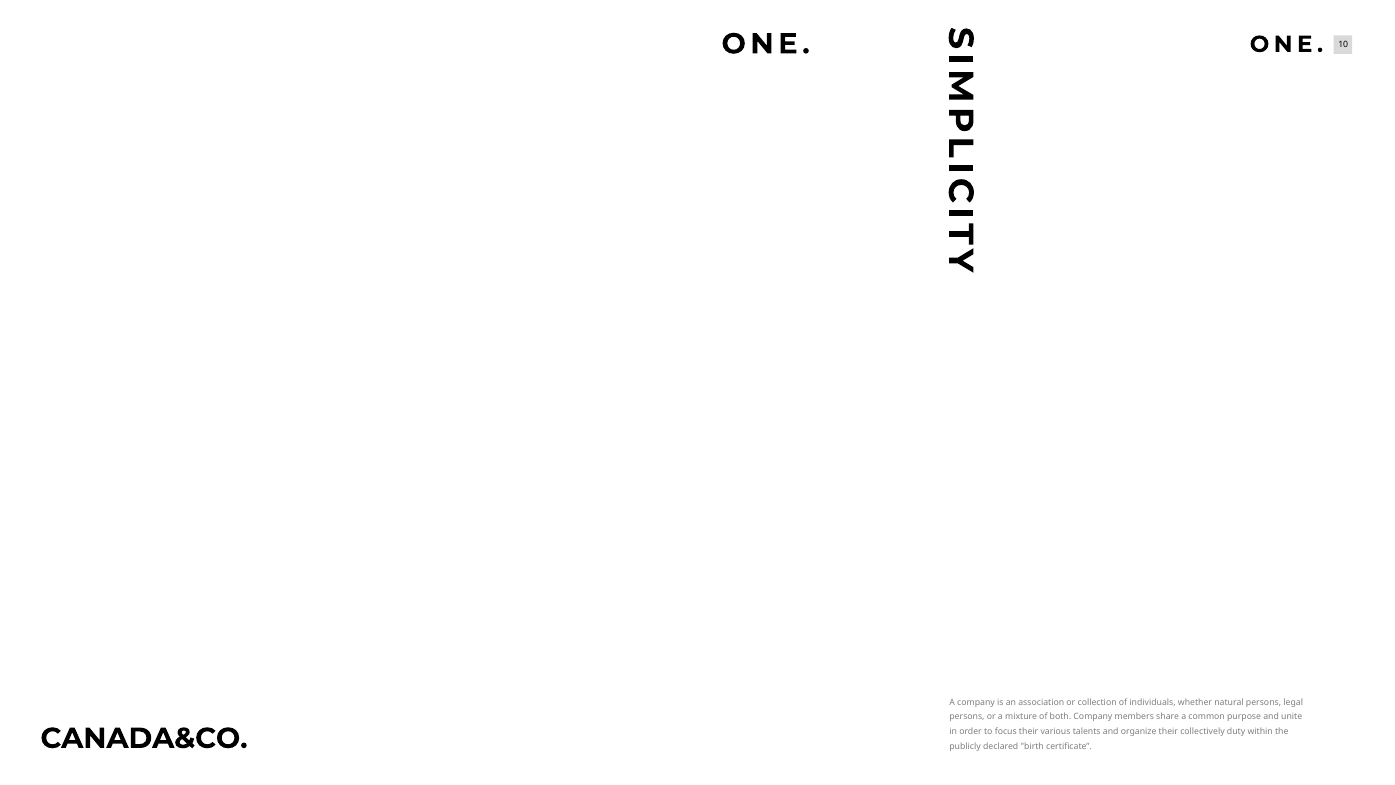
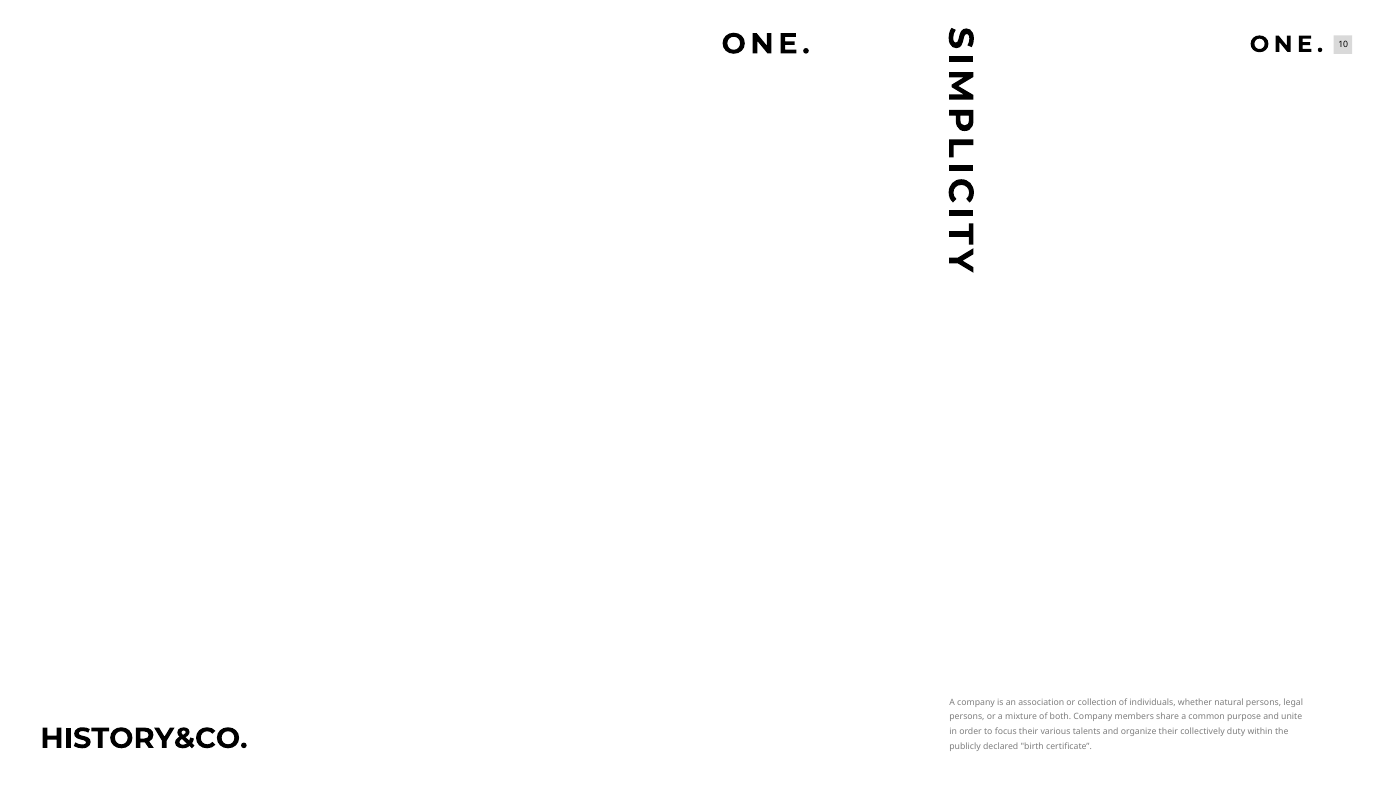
CANADA&CO: CANADA&CO -> HISTORY&CO
